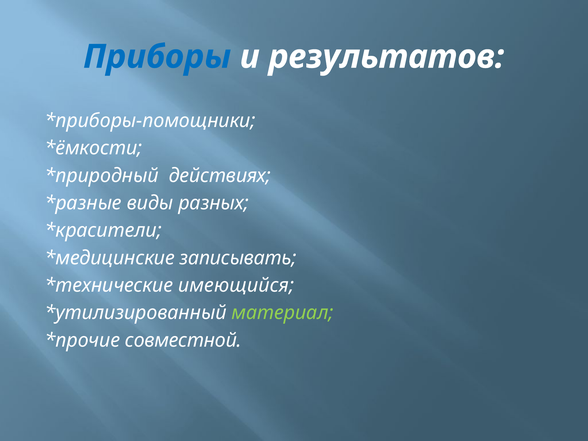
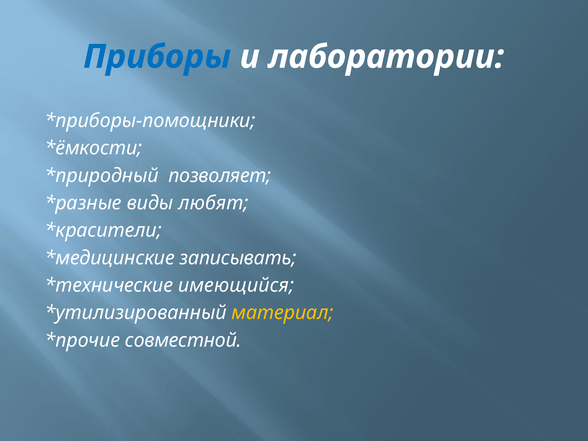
результатов: результатов -> лаборатории
действиях: действиях -> позволяет
разных: разных -> любят
материал colour: light green -> yellow
